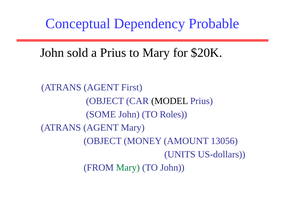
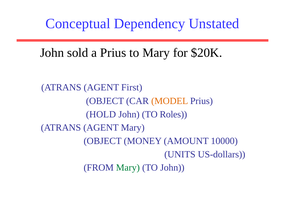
Probable: Probable -> Unstated
MODEL colour: black -> orange
SOME: SOME -> HOLD
13056: 13056 -> 10000
